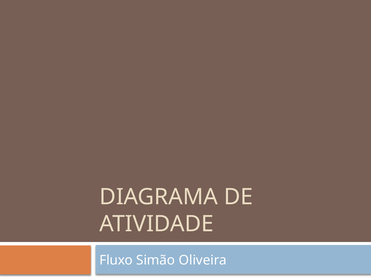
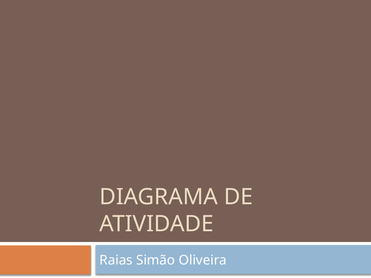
Fluxo: Fluxo -> Raias
